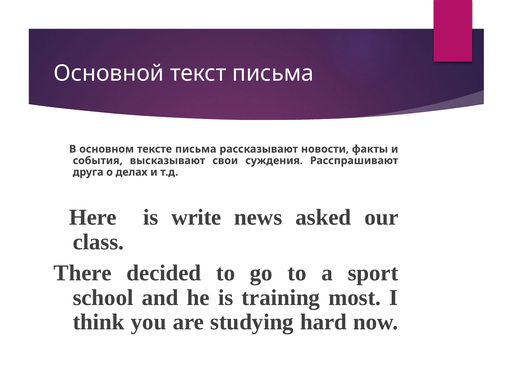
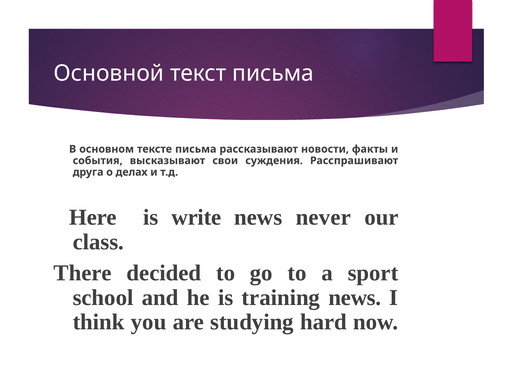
asked: asked -> never
training most: most -> news
